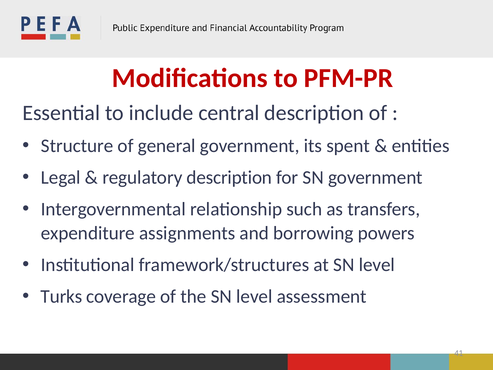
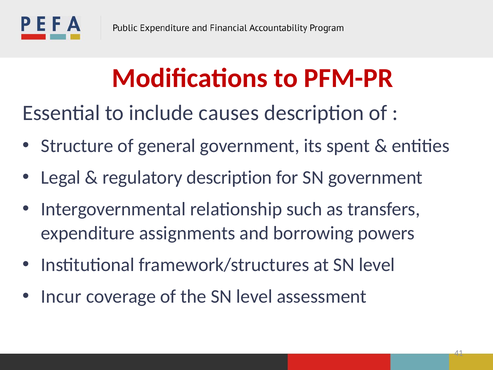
central: central -> causes
Turks: Turks -> Incur
